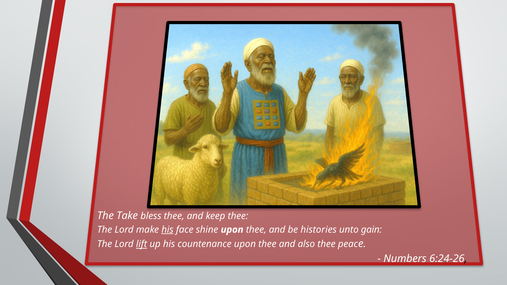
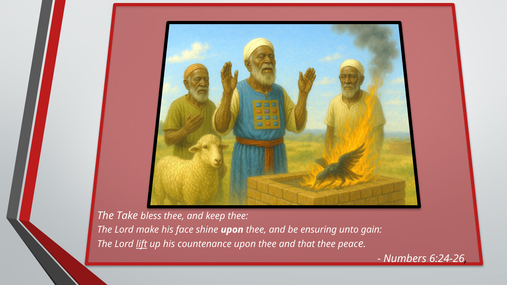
his at (167, 230) underline: present -> none
histories: histories -> ensuring
also: also -> that
